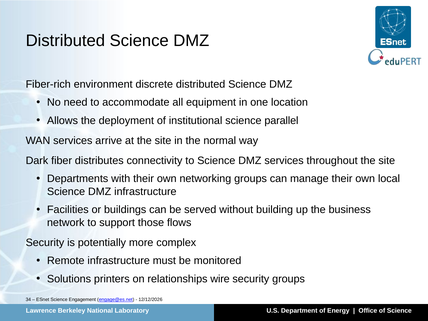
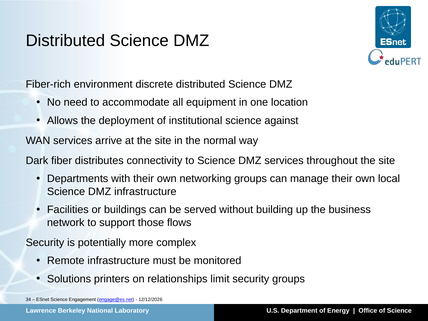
parallel: parallel -> against
wire: wire -> limit
